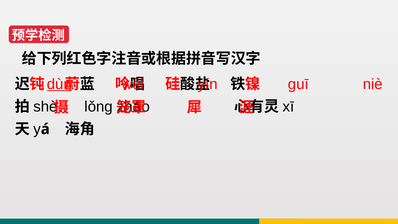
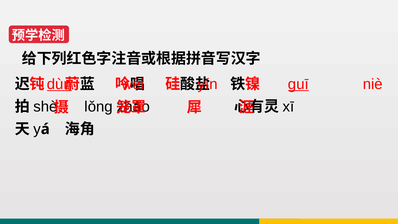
guī underline: none -> present
